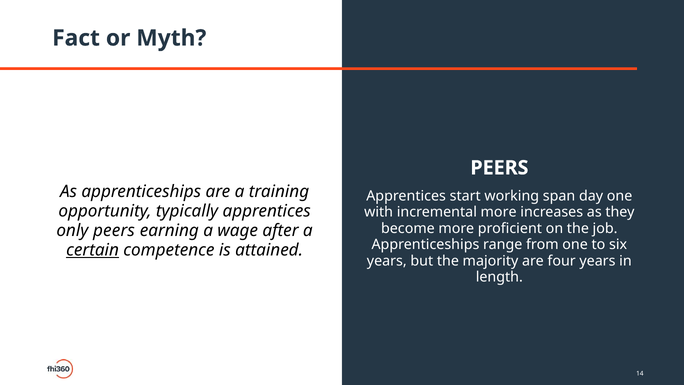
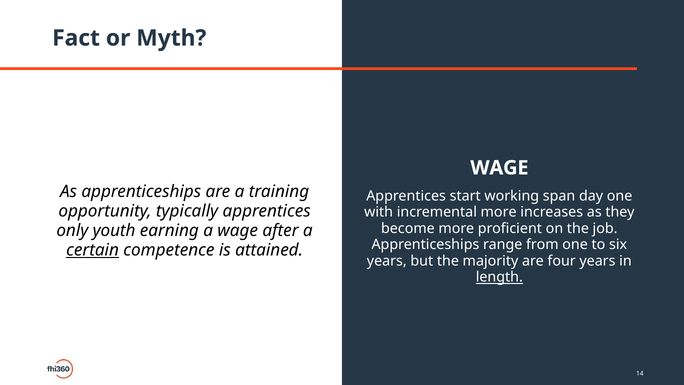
PEERS at (499, 168): PEERS -> WAGE
only peers: peers -> youth
length underline: none -> present
